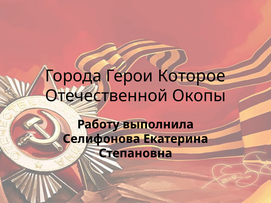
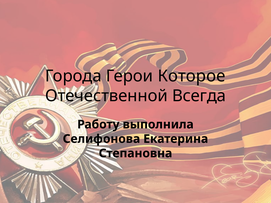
Окопы: Окопы -> Всегда
